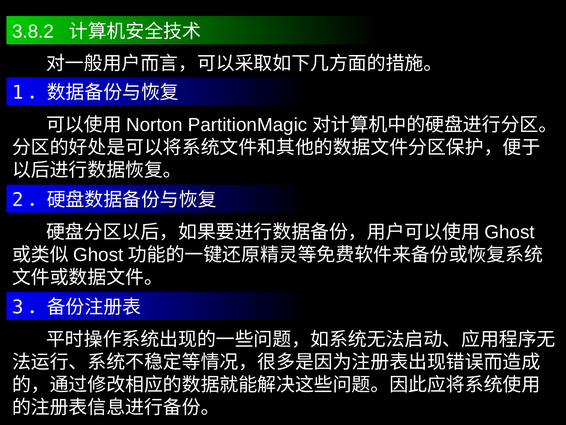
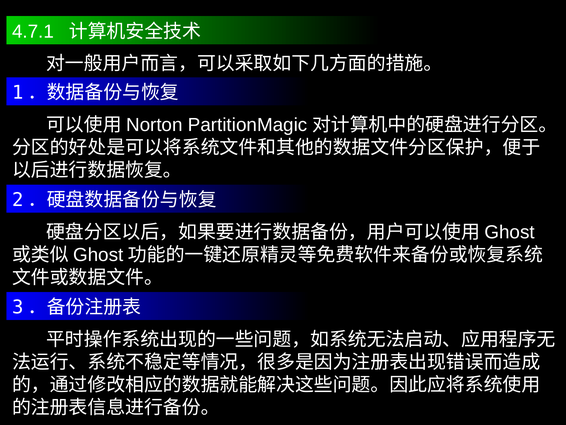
3.8.2: 3.8.2 -> 4.7.1
